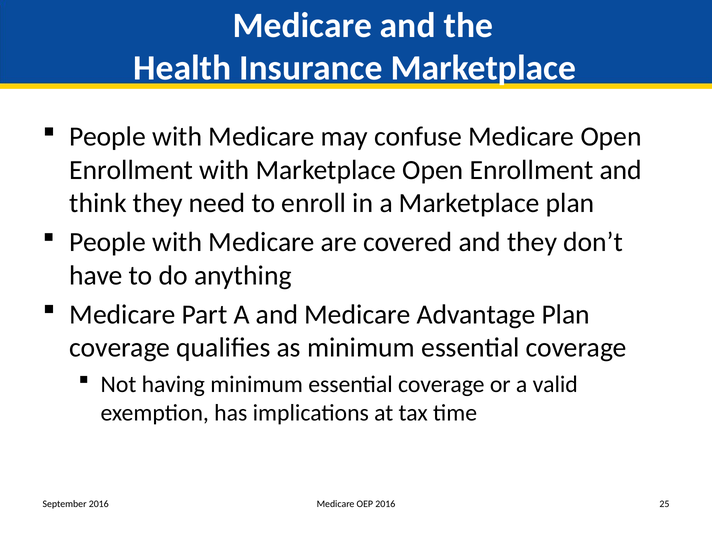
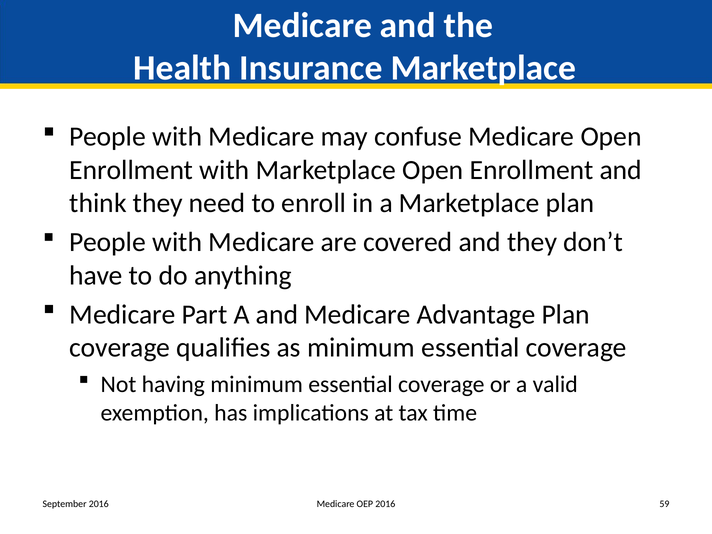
25: 25 -> 59
